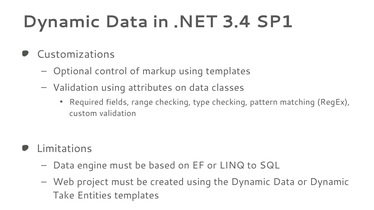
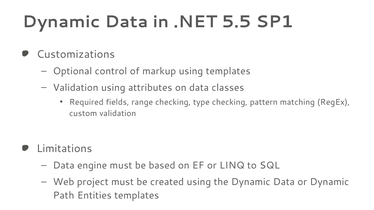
3.4: 3.4 -> 5.5
Take: Take -> Path
